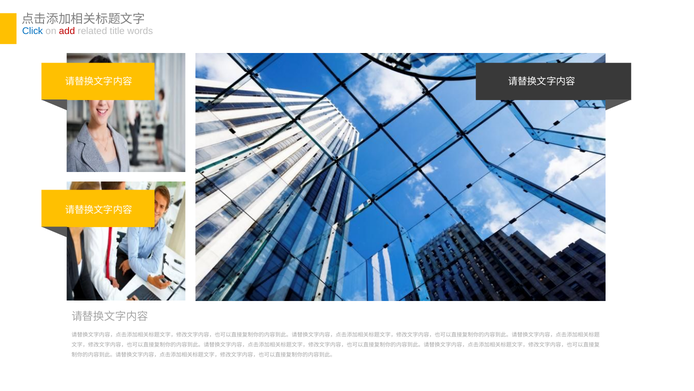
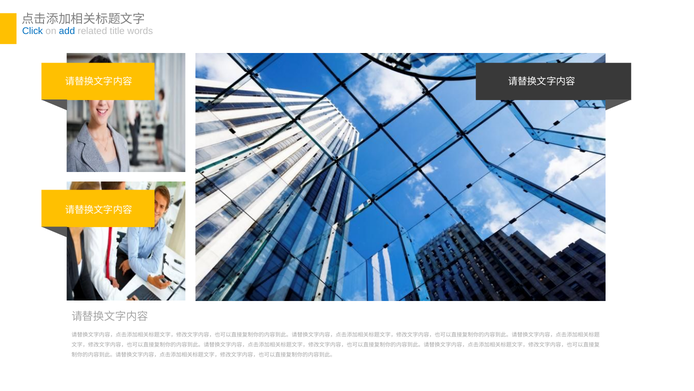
add colour: red -> blue
